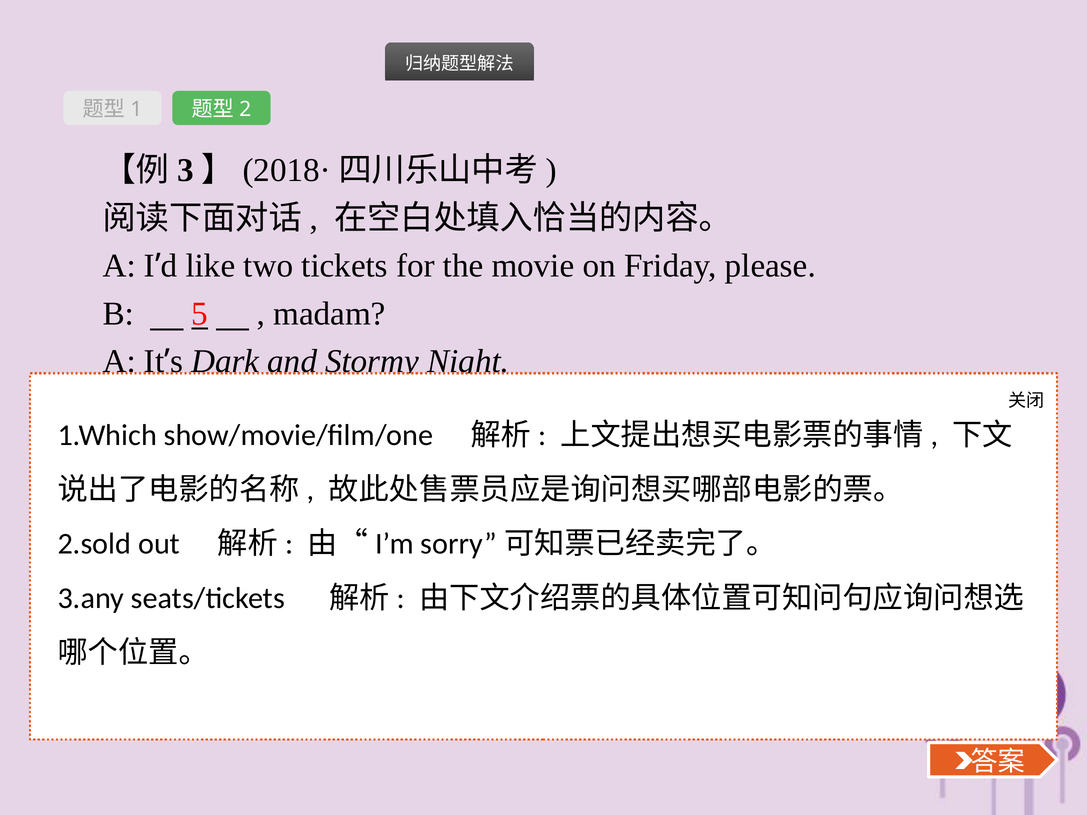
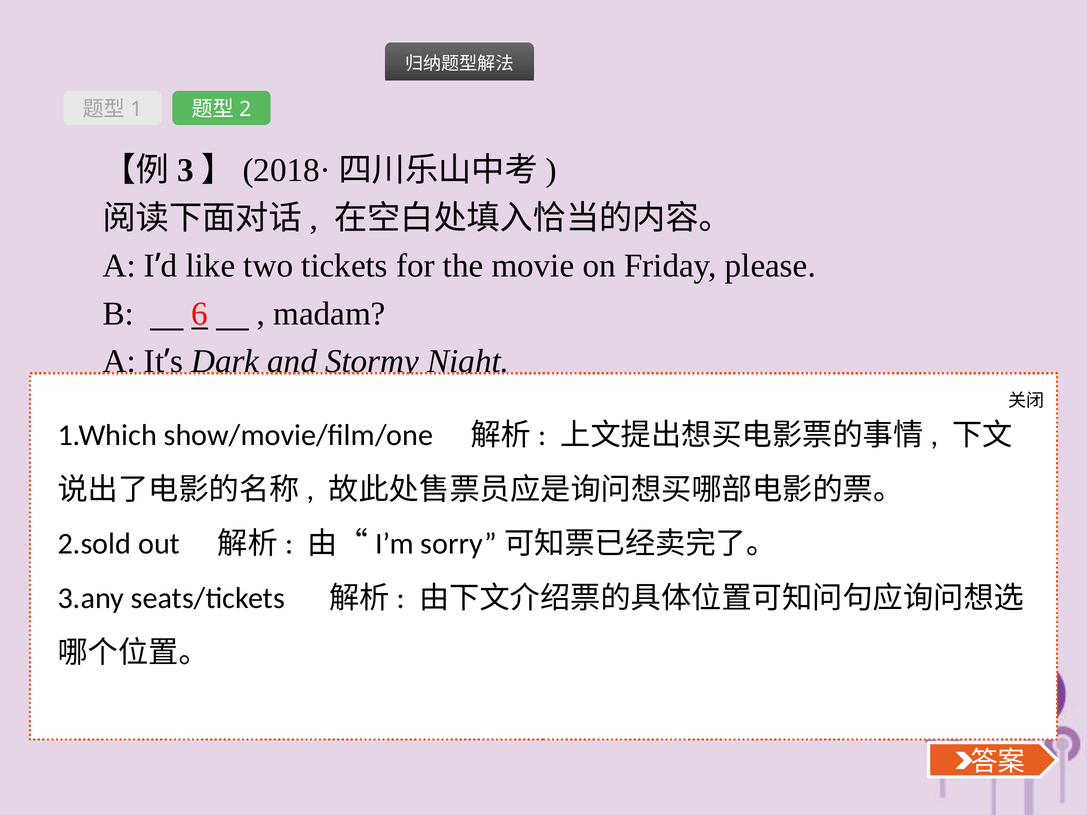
5: 5 -> 6
